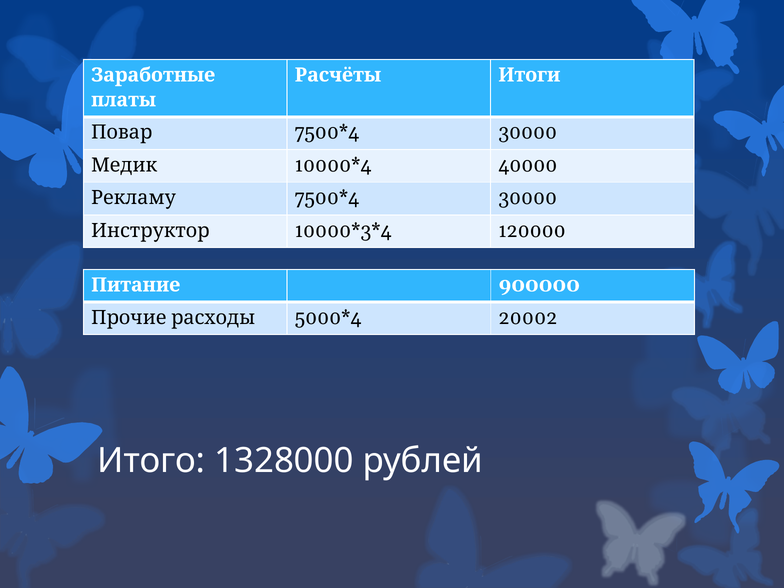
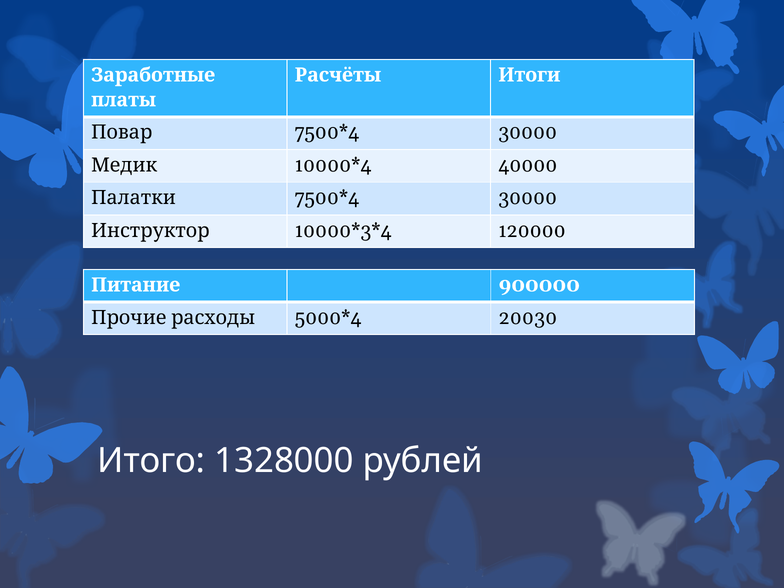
Рекламу: Рекламу -> Палатки
20002: 20002 -> 20030
